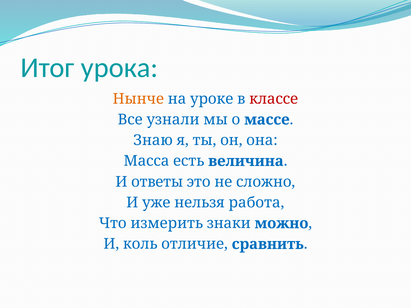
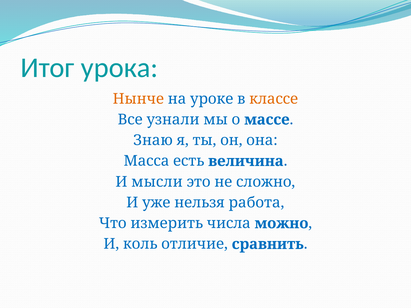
классе colour: red -> orange
ответы: ответы -> мысли
знаки: знаки -> числа
